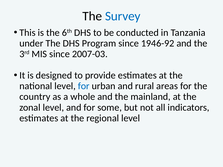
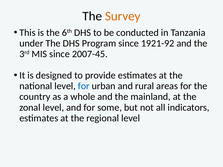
Survey colour: blue -> orange
1946-92: 1946-92 -> 1921-92
2007-03: 2007-03 -> 2007-45
